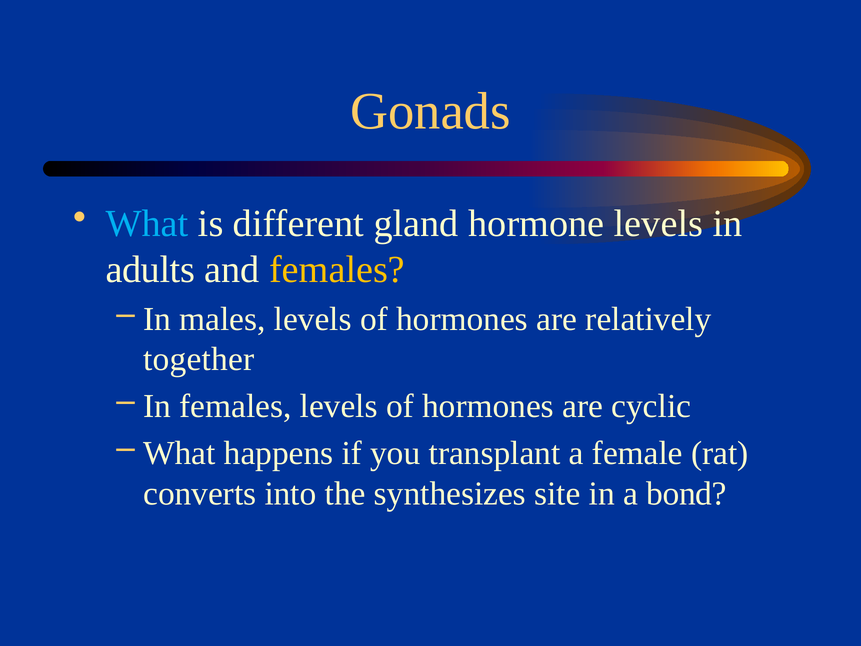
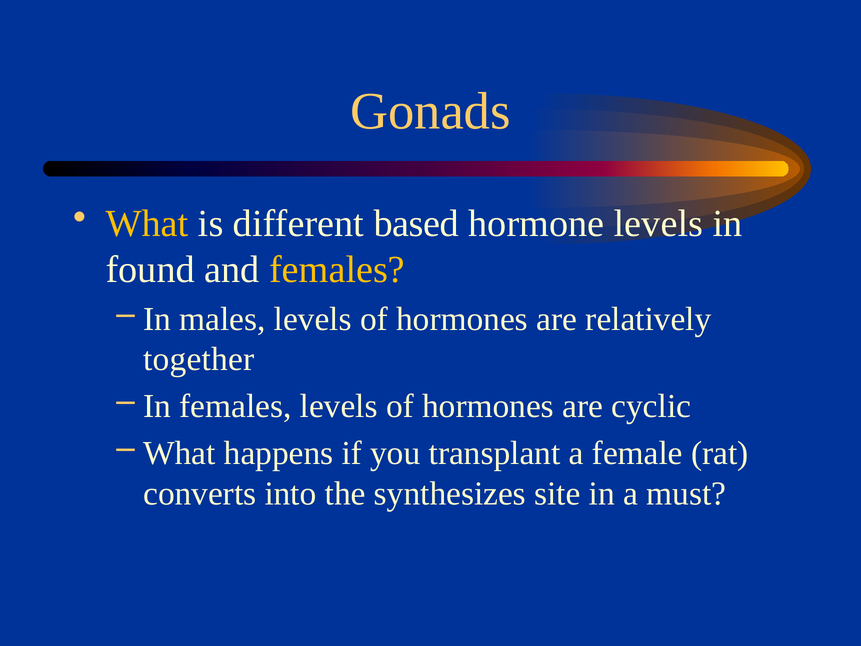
What at (147, 224) colour: light blue -> yellow
gland: gland -> based
adults: adults -> found
bond: bond -> must
